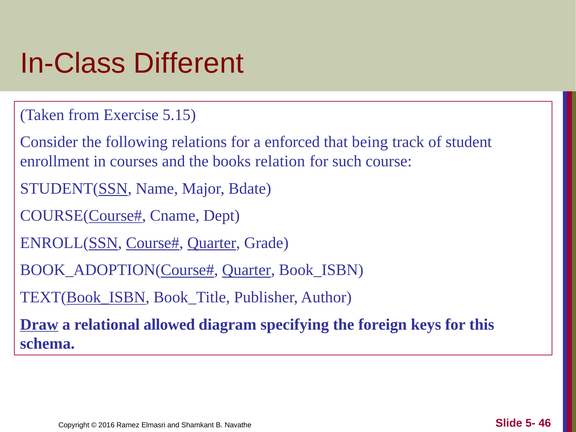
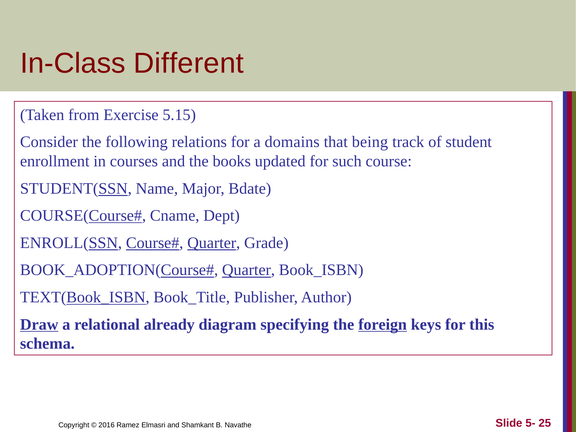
enforced: enforced -> domains
relation: relation -> updated
allowed: allowed -> already
foreign underline: none -> present
46: 46 -> 25
